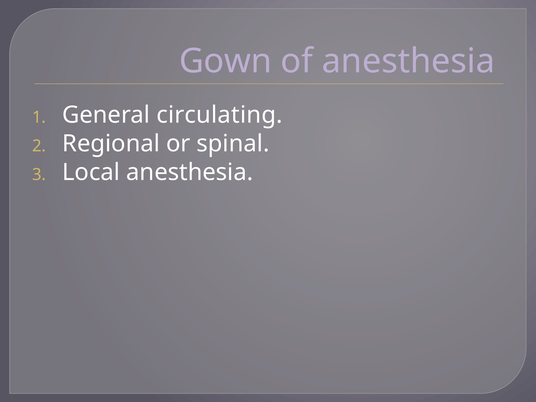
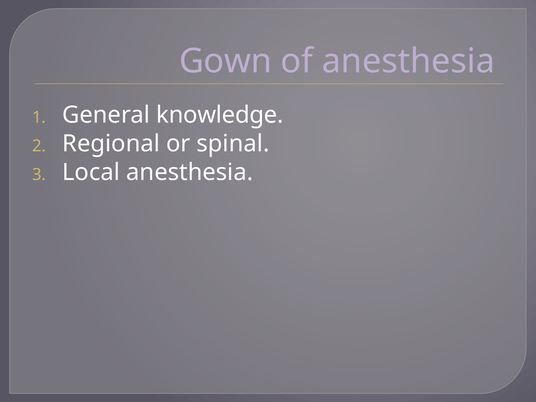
circulating: circulating -> knowledge
